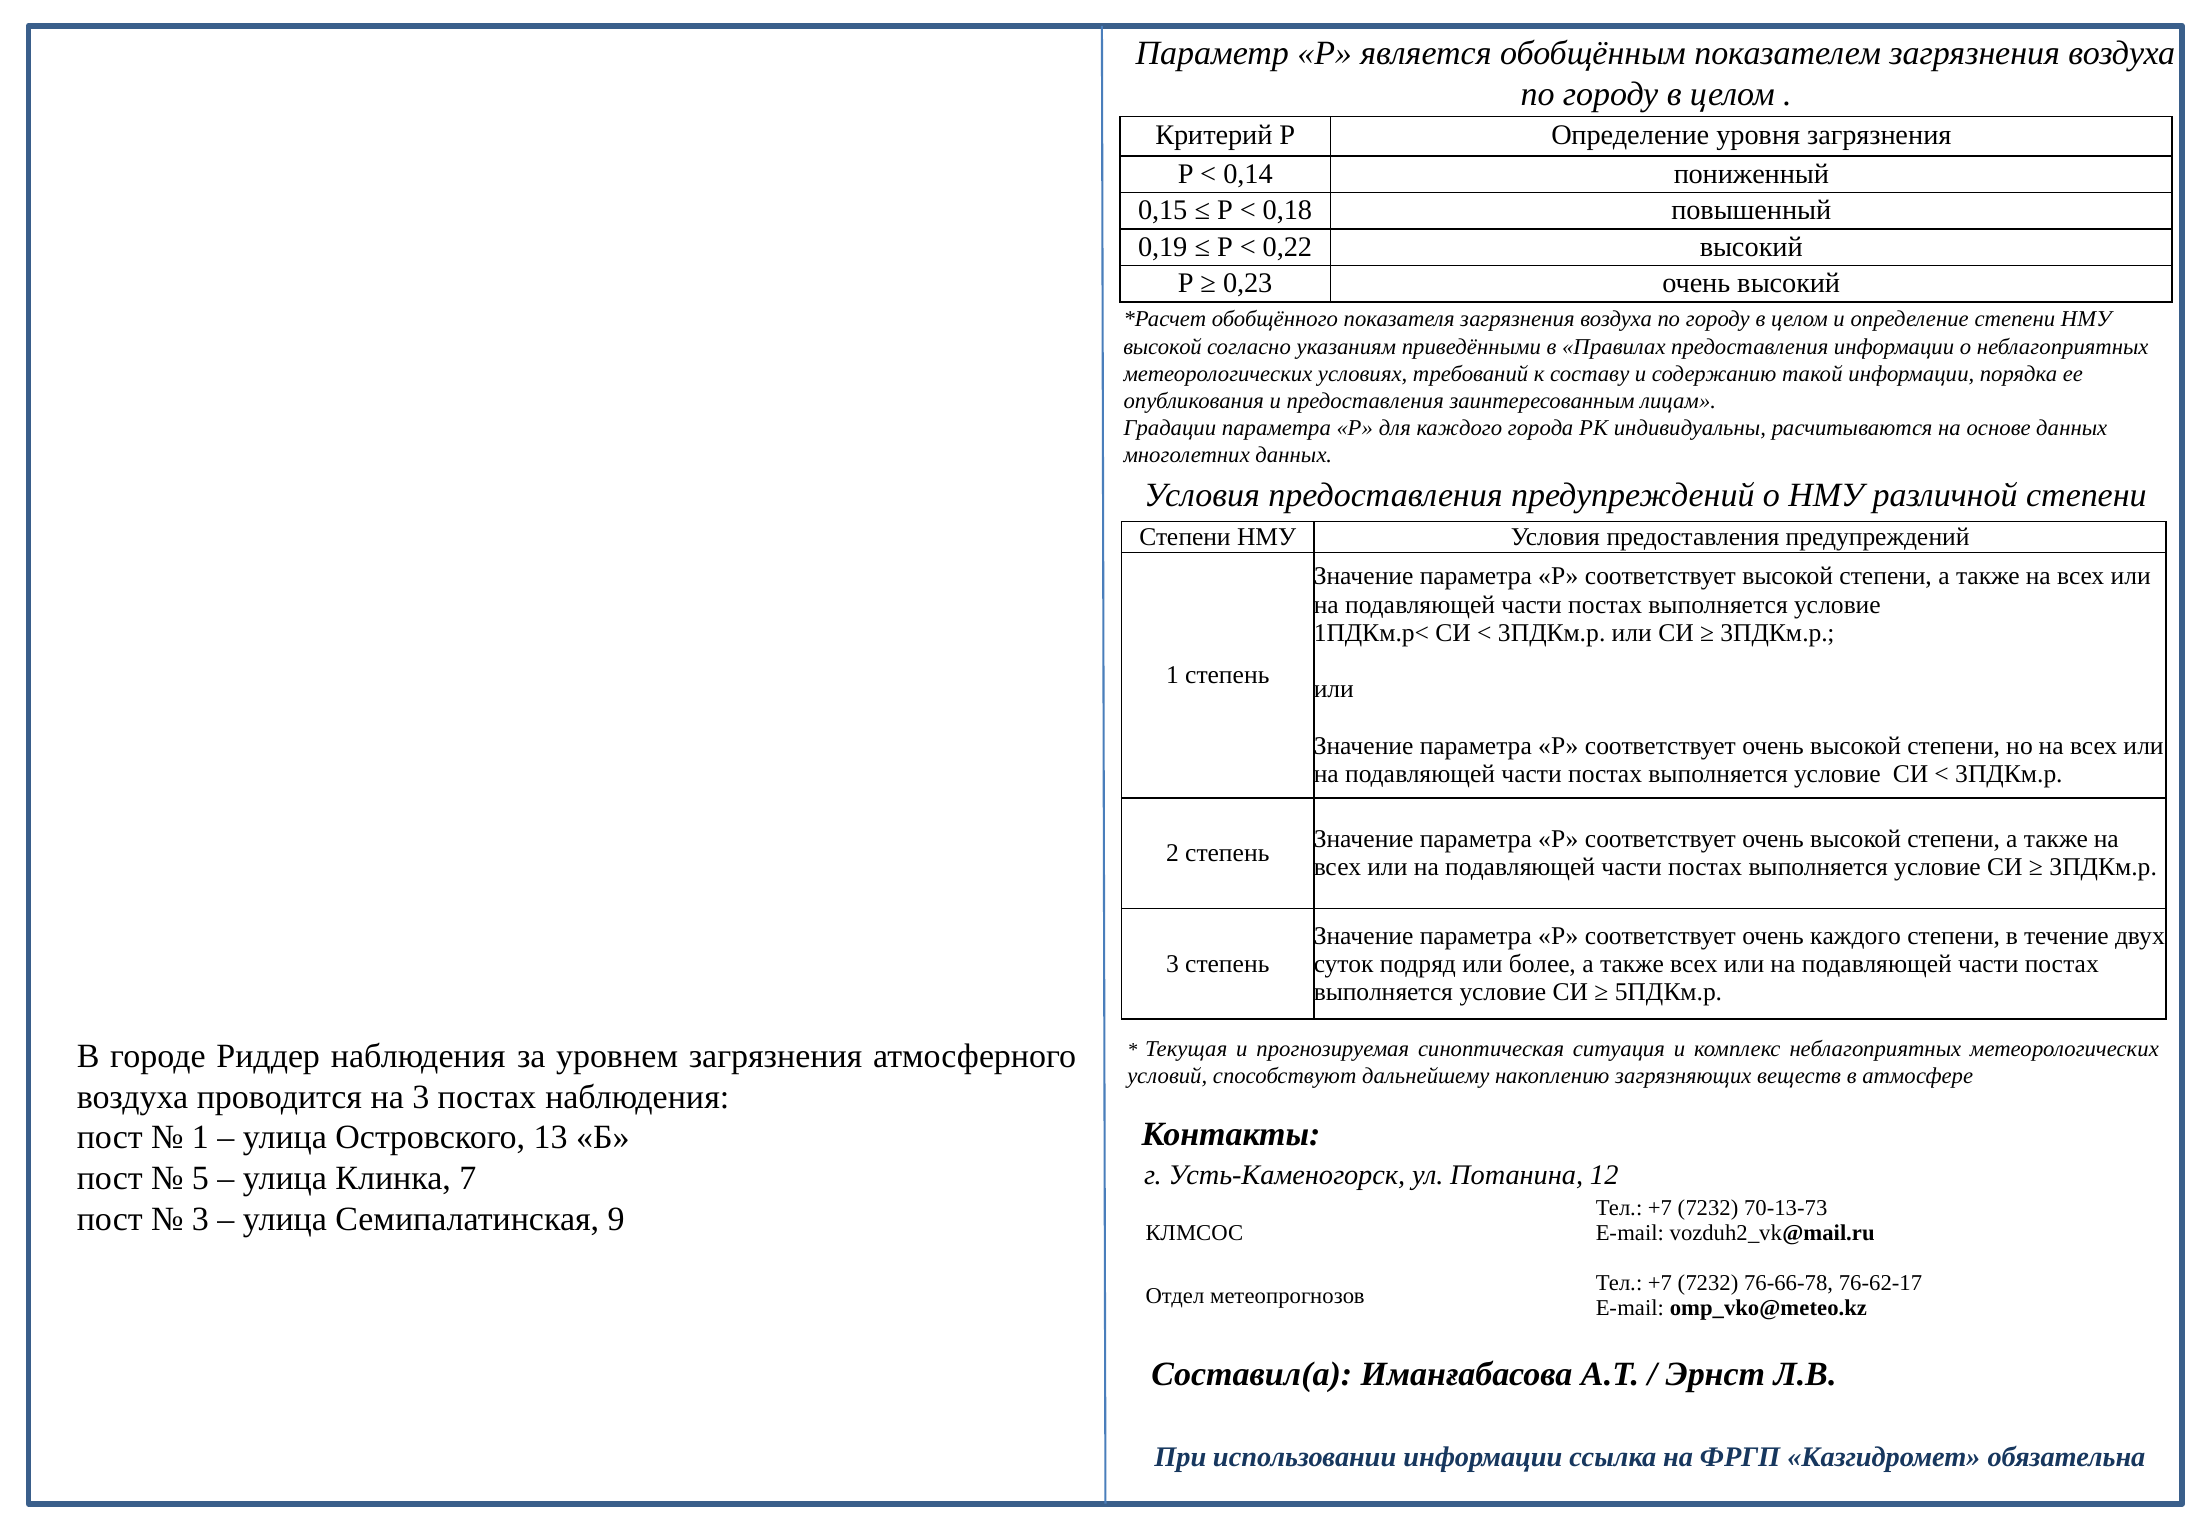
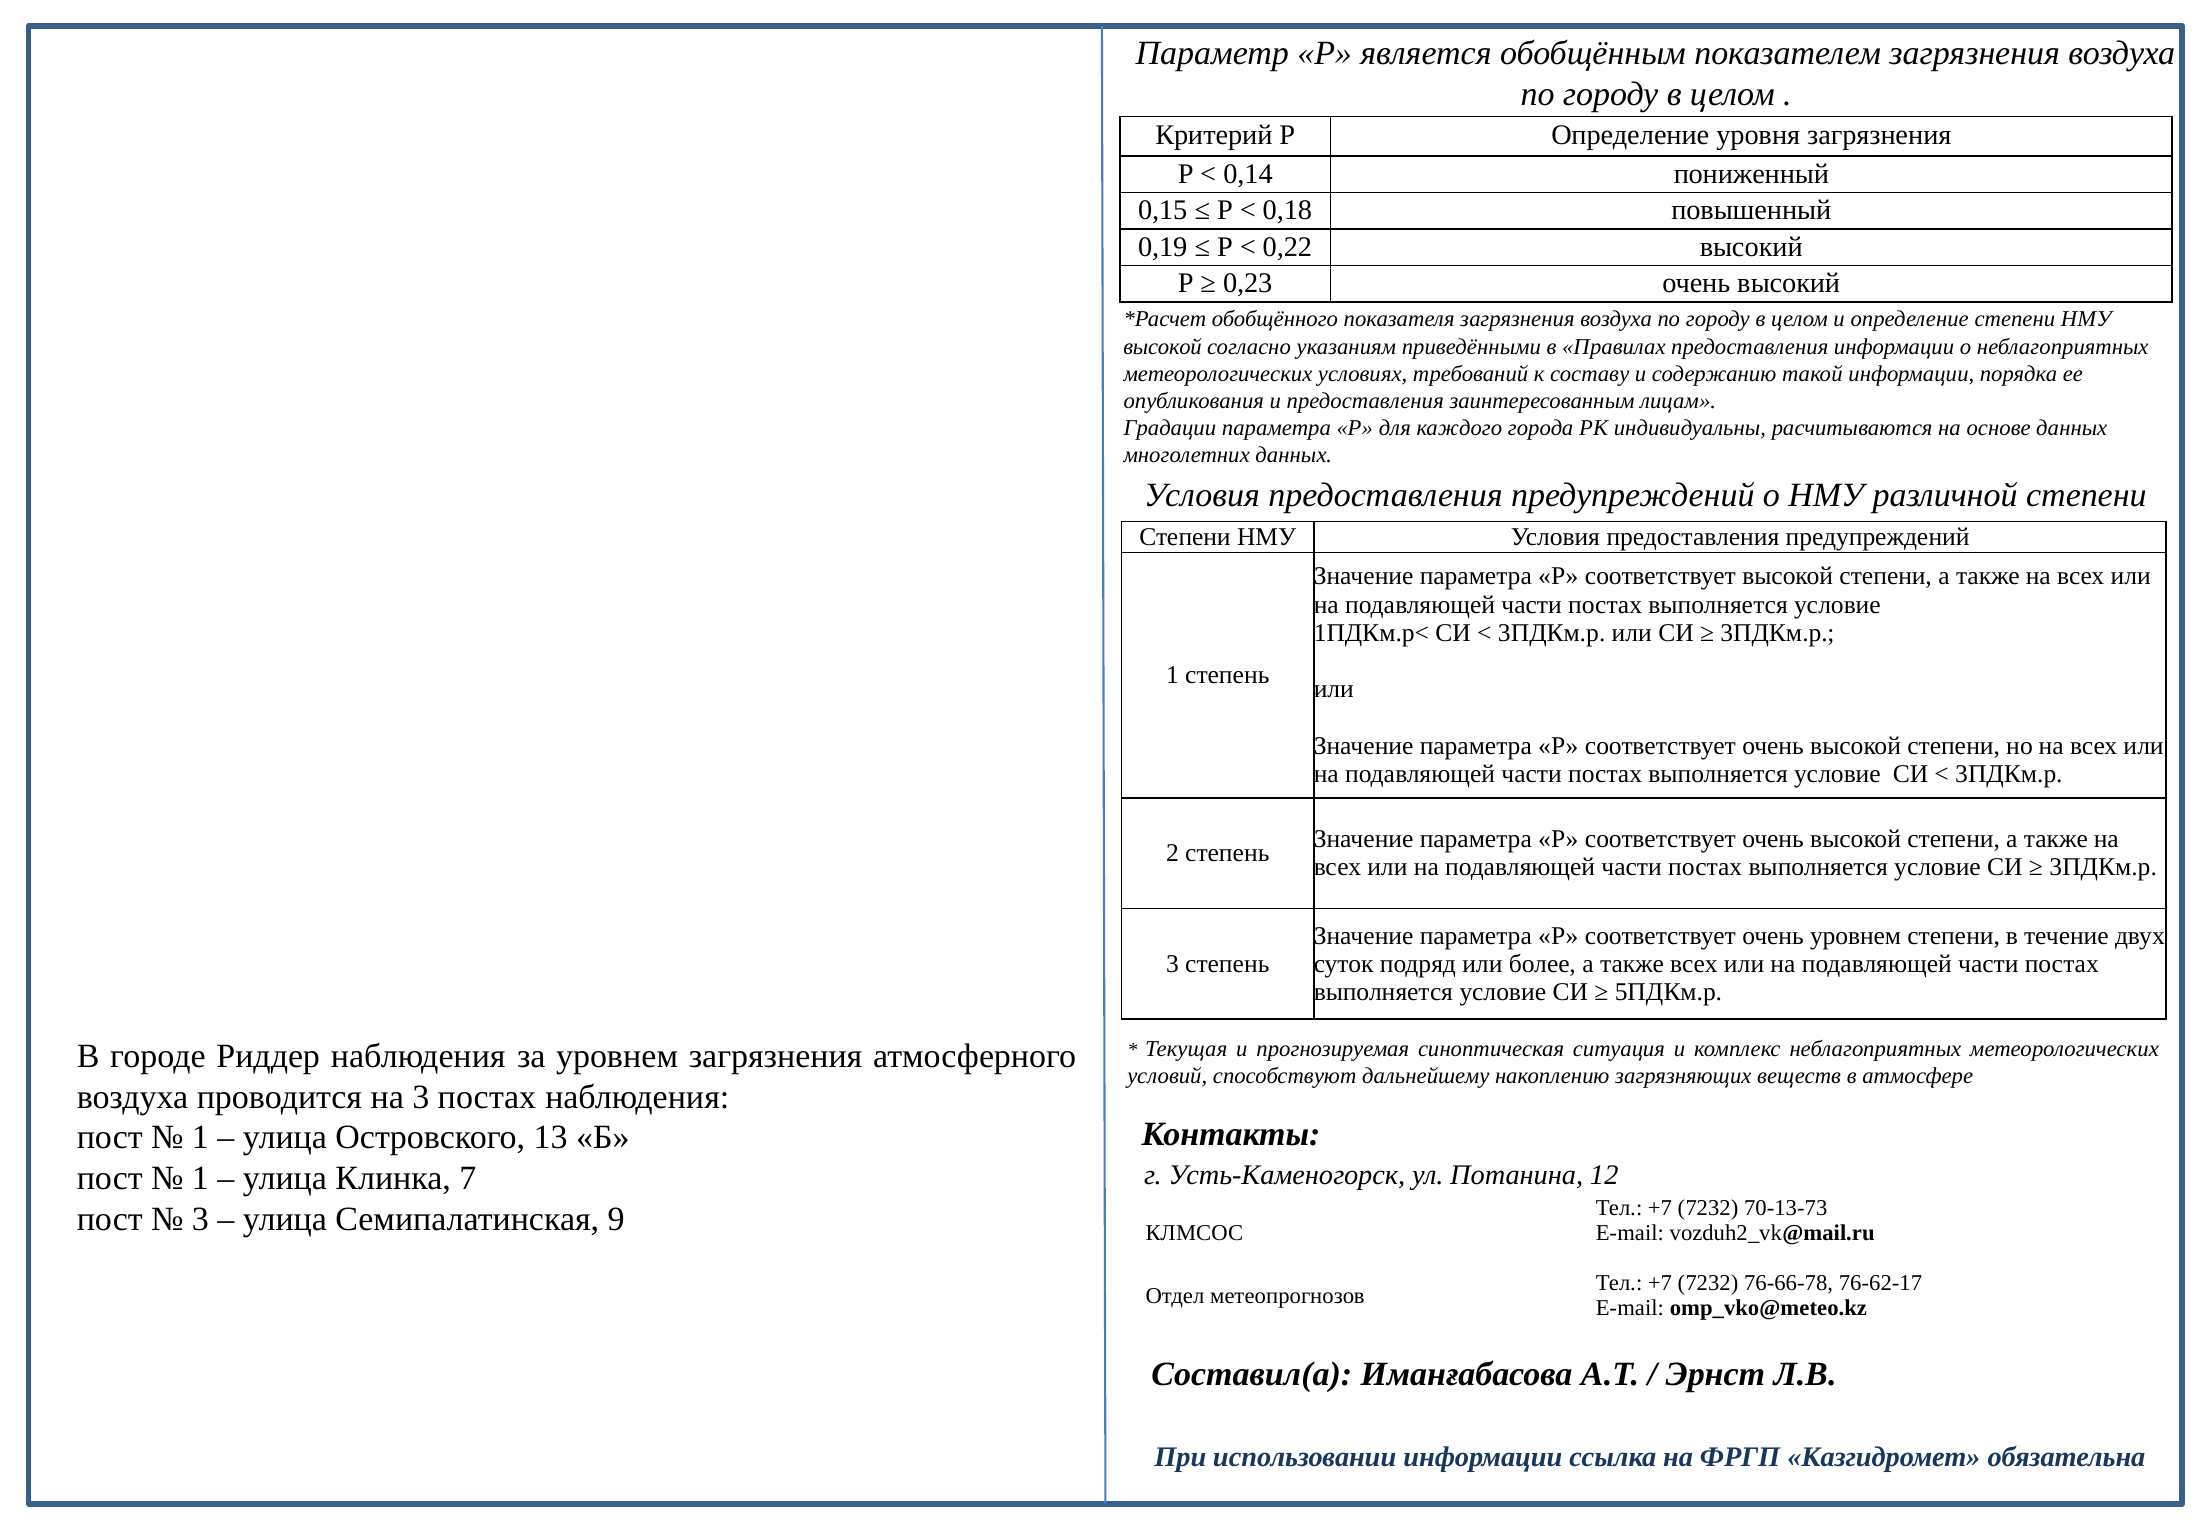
очень каждого: каждого -> уровнем
5 at (200, 1179): 5 -> 1
